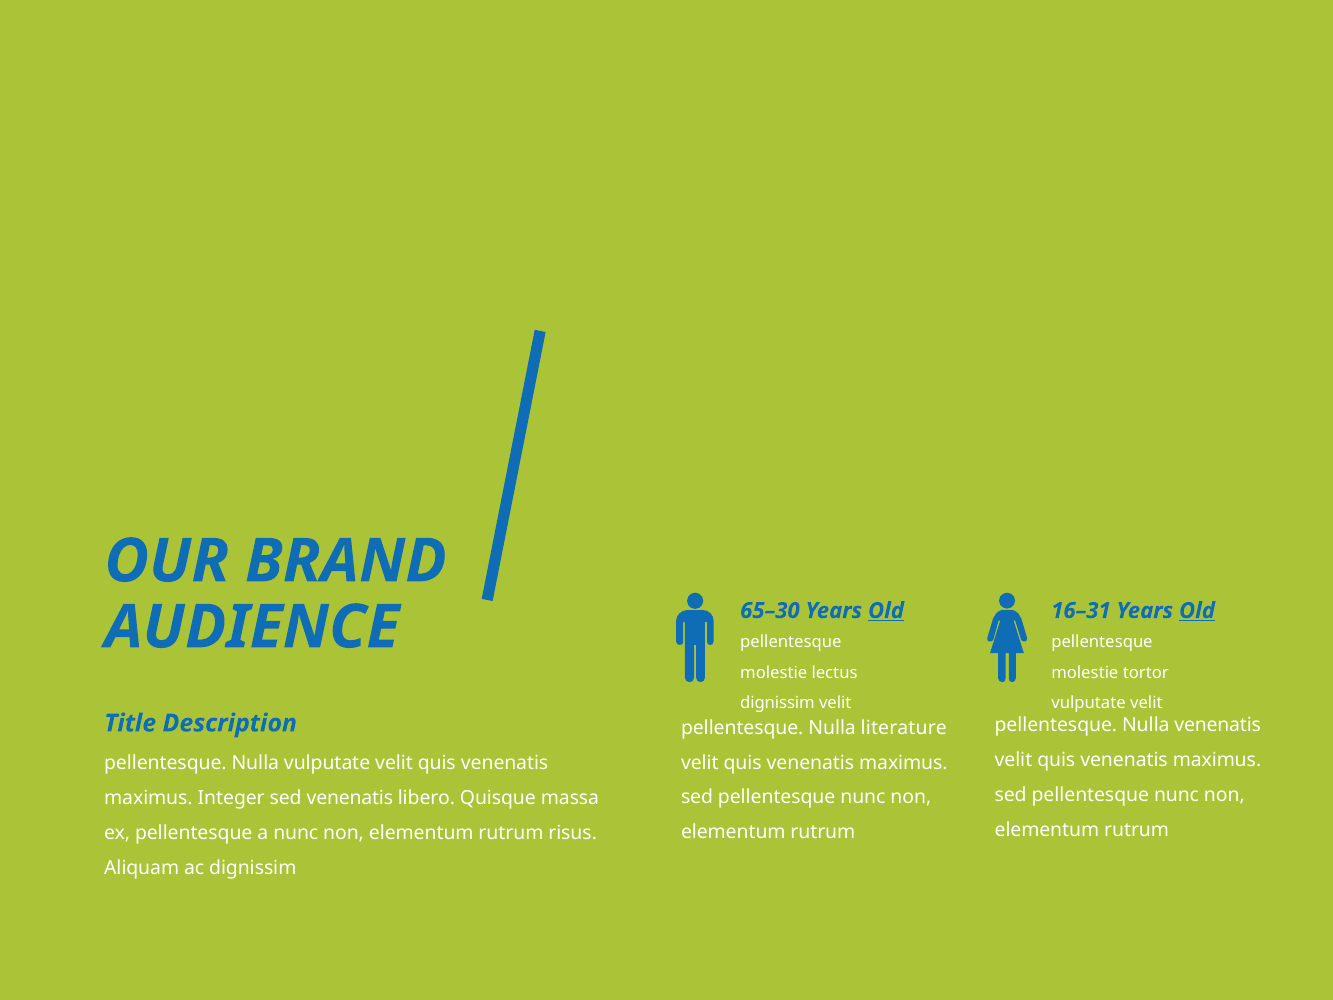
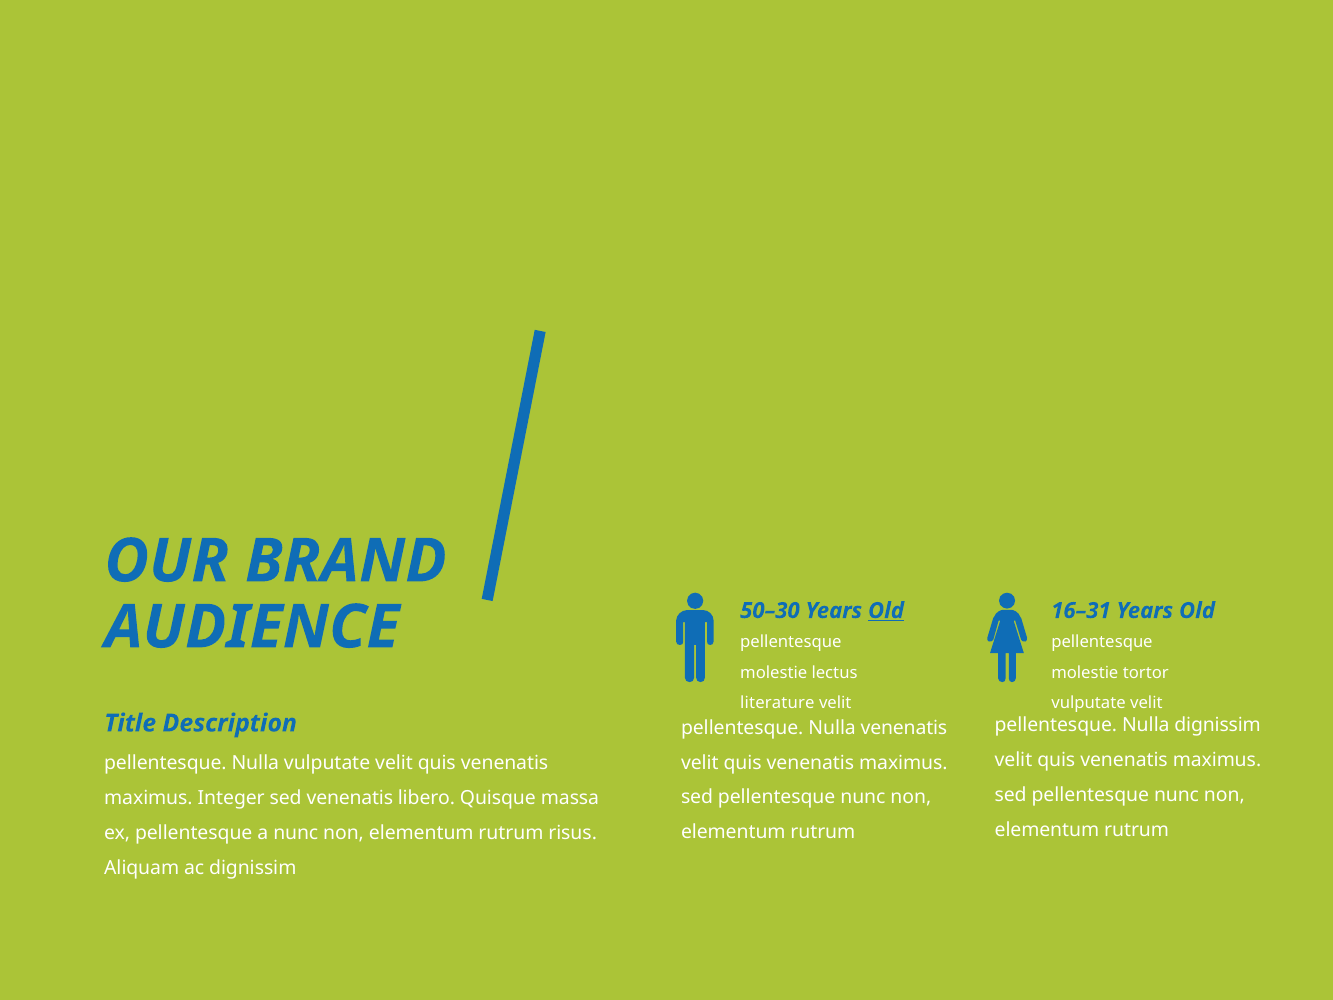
65–30: 65–30 -> 50–30
Old at (1197, 611) underline: present -> none
dignissim at (777, 702): dignissim -> literature
Nulla venenatis: venenatis -> dignissim
Nulla literature: literature -> venenatis
